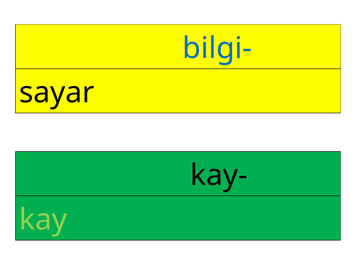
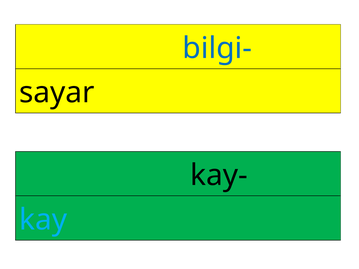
kay colour: light green -> light blue
